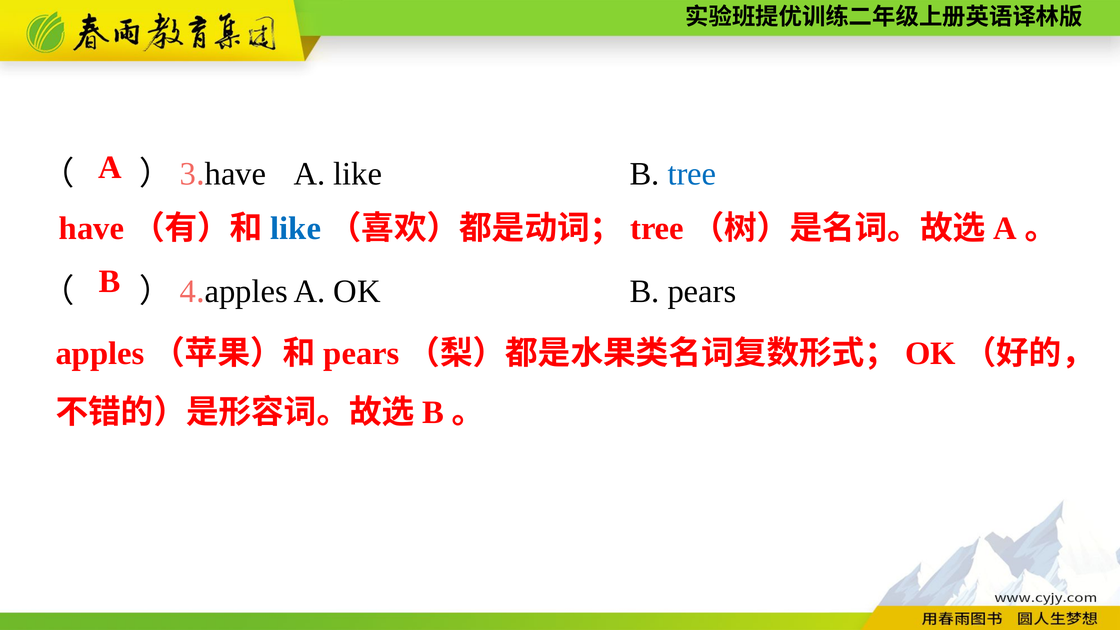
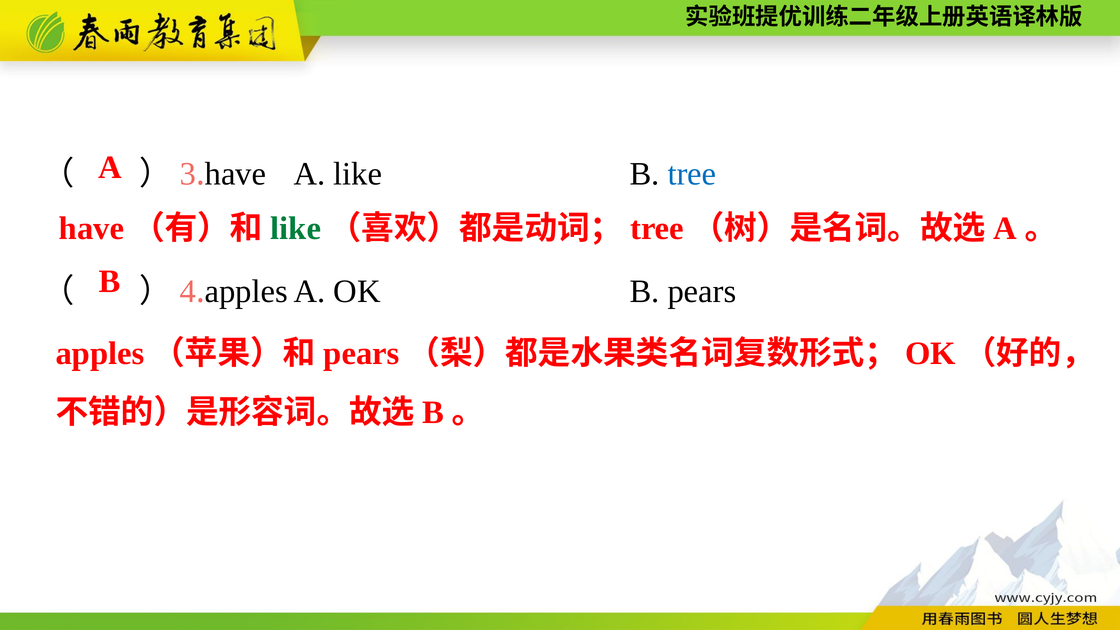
like at (296, 228) colour: blue -> green
